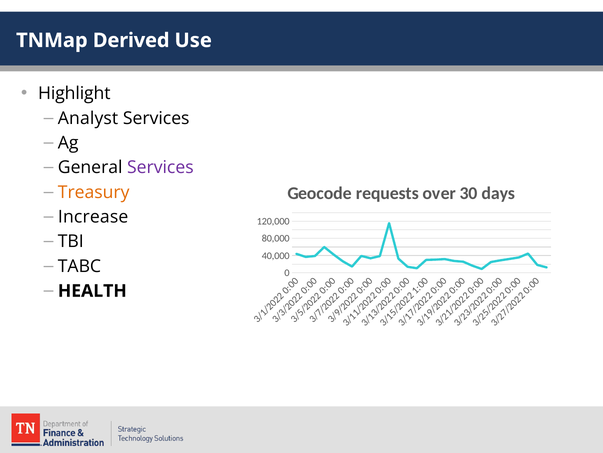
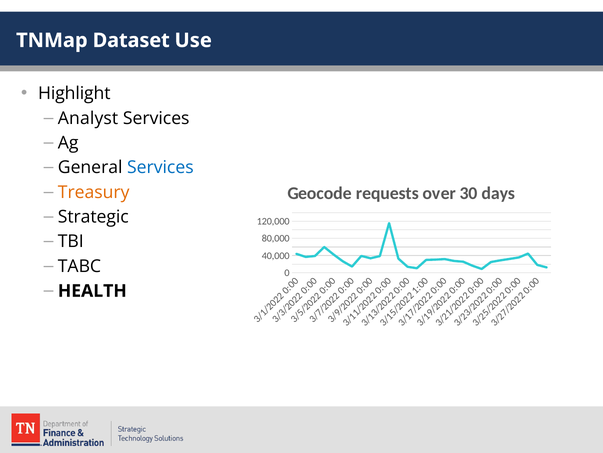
Derived: Derived -> Dataset
Services at (160, 167) colour: purple -> blue
Increase: Increase -> Strategic
